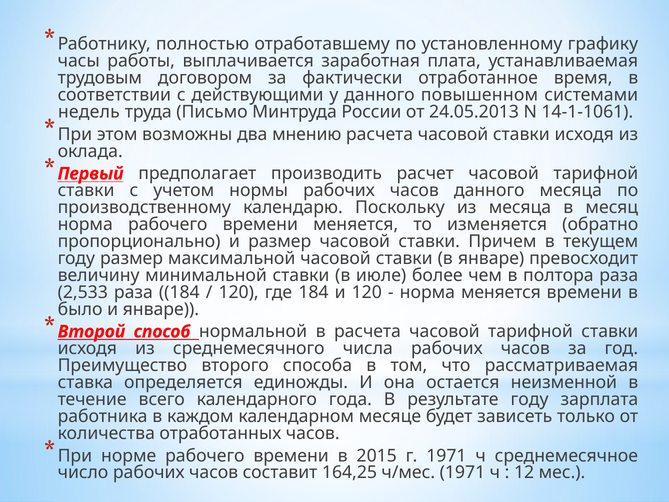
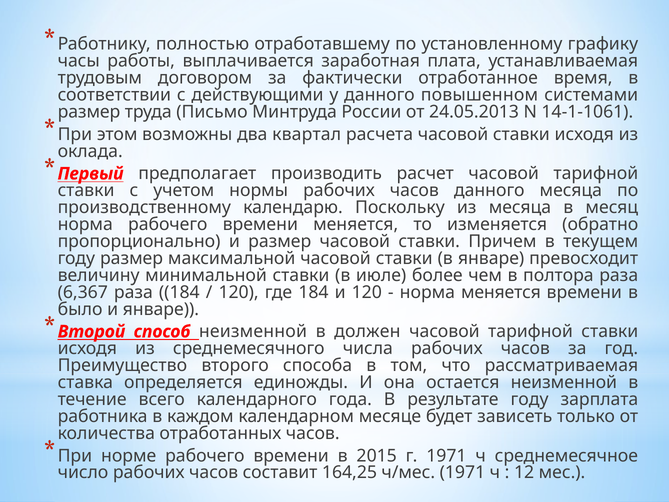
недель at (89, 112): недель -> размер
мнению: мнению -> квартал
2,533: 2,533 -> 6,367
способ нормальной: нормальной -> неизменной
в расчета: расчета -> должен
